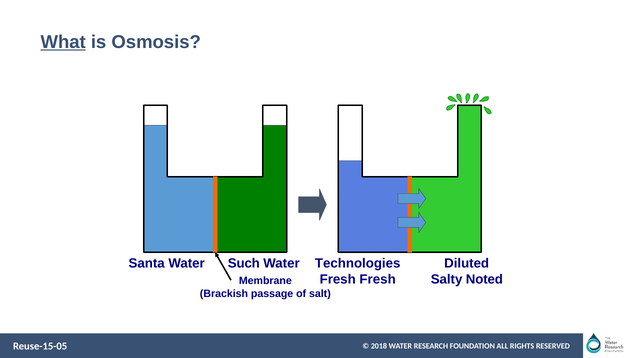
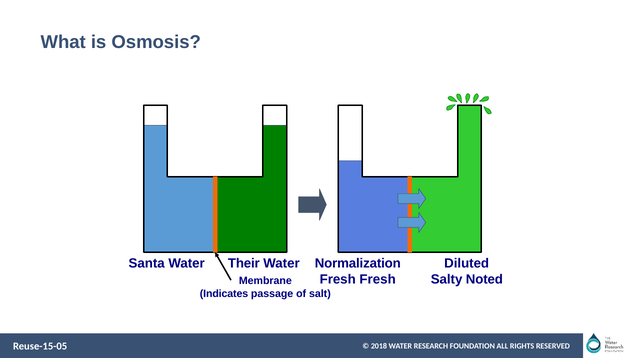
What underline: present -> none
Such: Such -> Their
Technologies: Technologies -> Normalization
Brackish: Brackish -> Indicates
